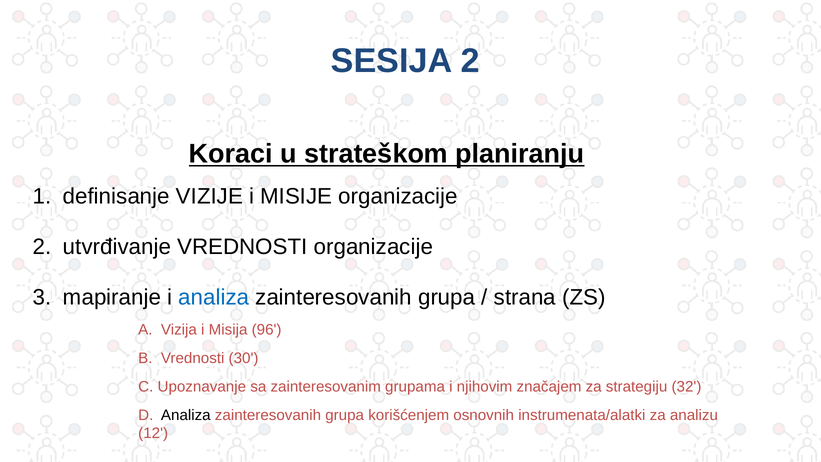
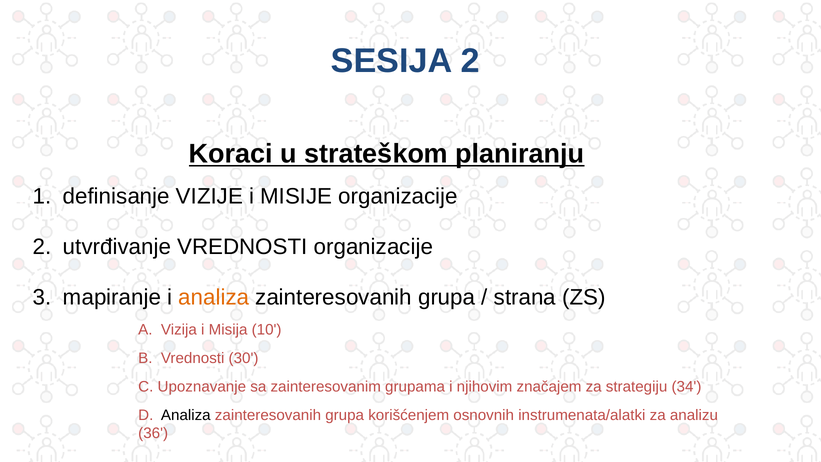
analiza at (214, 297) colour: blue -> orange
96: 96 -> 10
32: 32 -> 34
12: 12 -> 36
